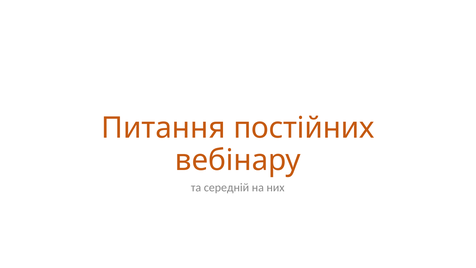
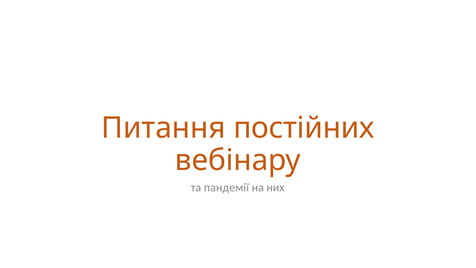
середній: середній -> пандемії
